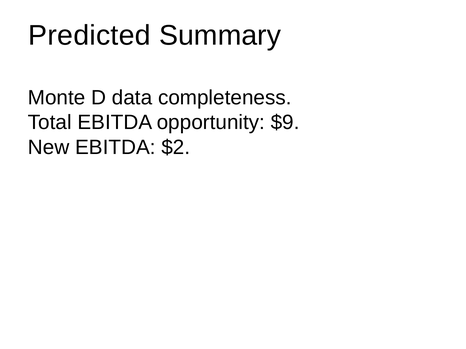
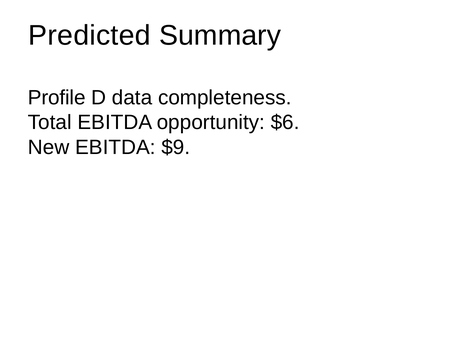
Monte: Monte -> Profile
$9: $9 -> $6
$2: $2 -> $9
